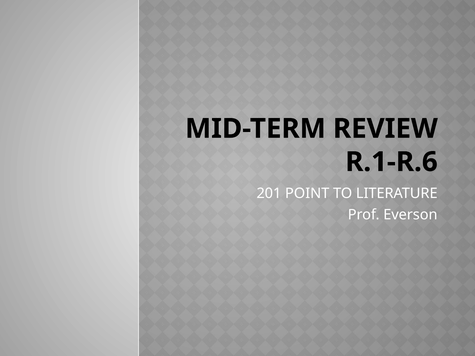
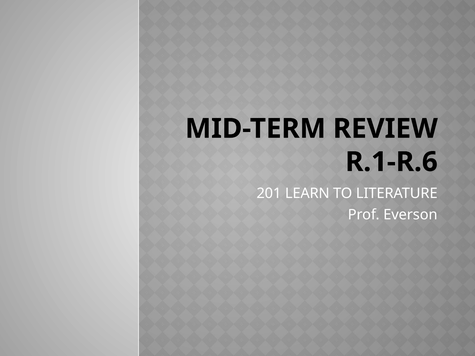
POINT: POINT -> LEARN
